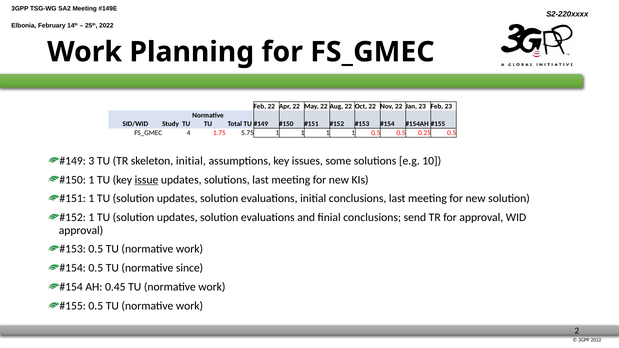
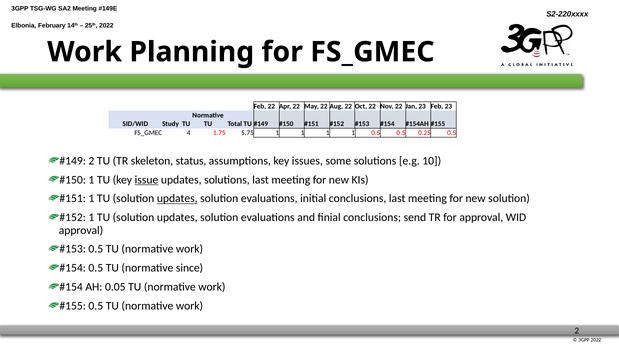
3 at (91, 161): 3 -> 2
skeleton initial: initial -> status
updates at (177, 199) underline: none -> present
0.45: 0.45 -> 0.05
